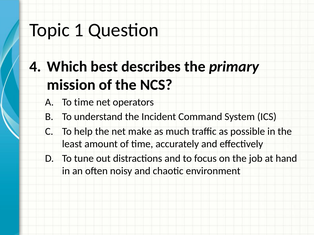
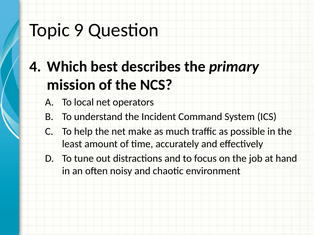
1: 1 -> 9
To time: time -> local
